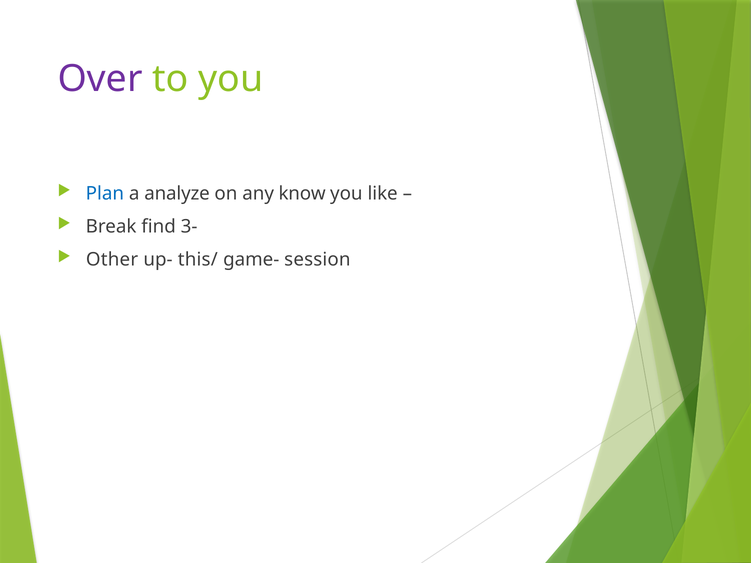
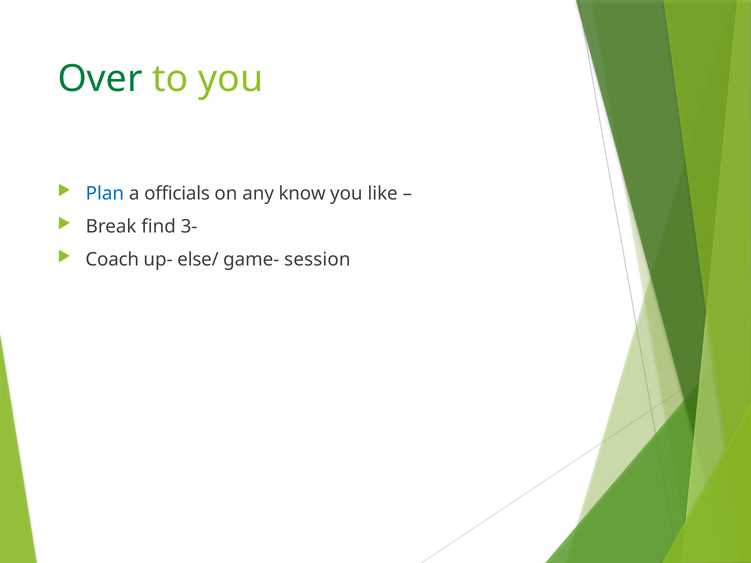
Over colour: purple -> green
analyze: analyze -> officials
Other: Other -> Coach
this/: this/ -> else/
